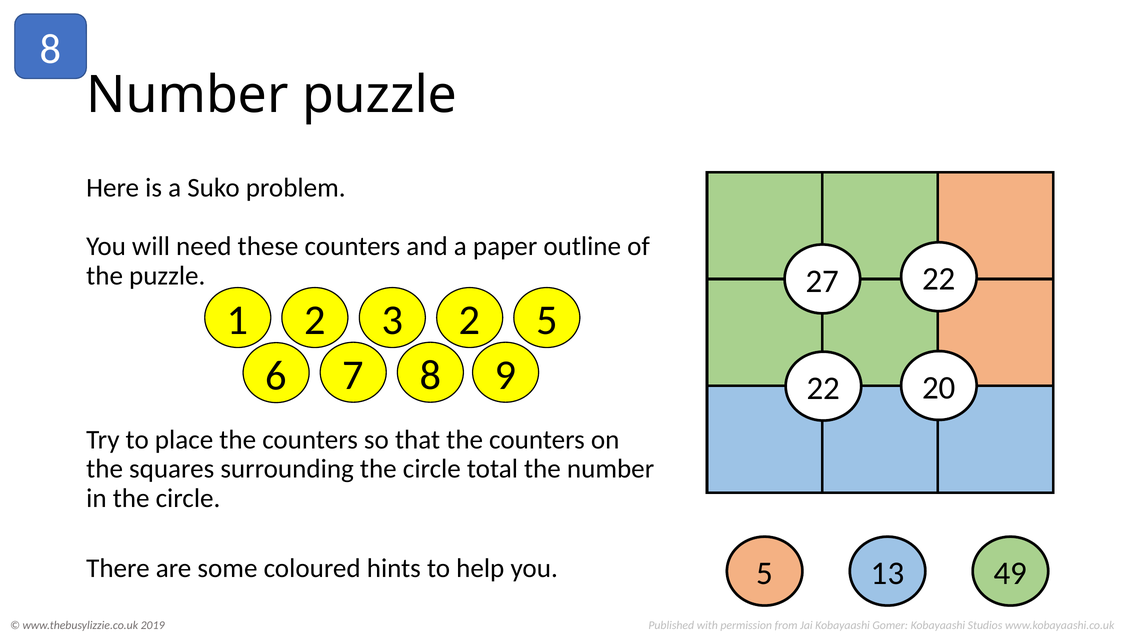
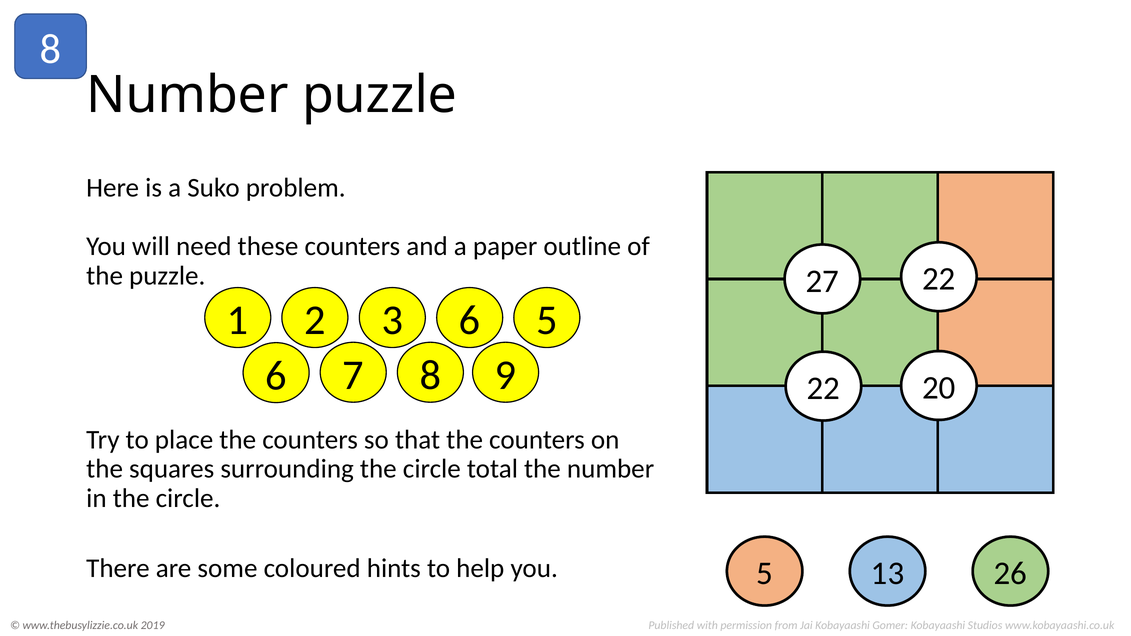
1 2: 2 -> 6
49: 49 -> 26
